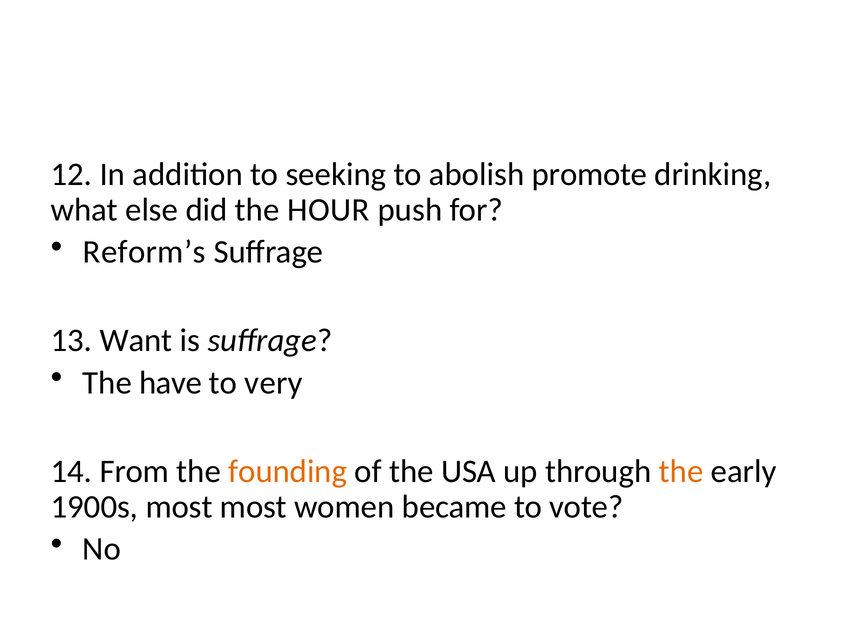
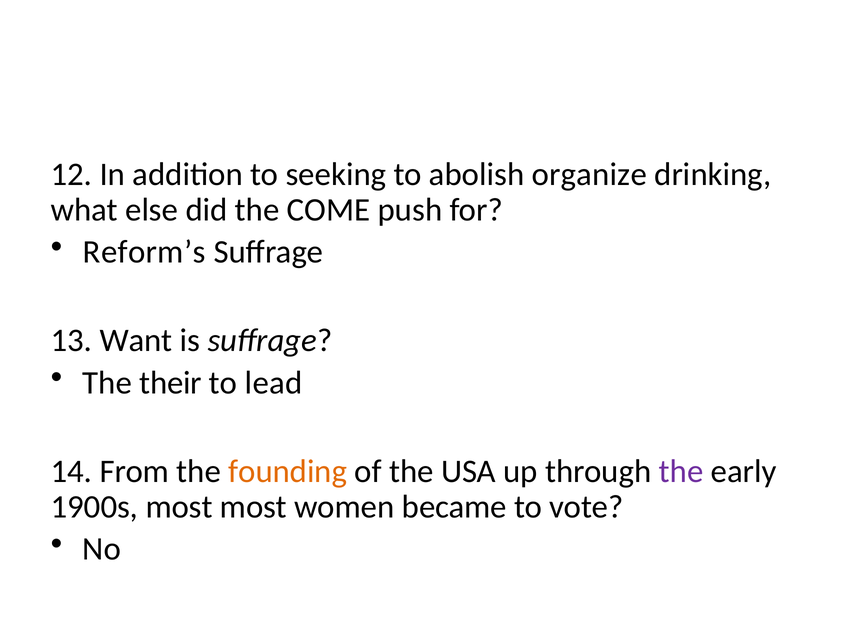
promote: promote -> organize
HOUR: HOUR -> COME
have: have -> their
very: very -> lead
the at (681, 471) colour: orange -> purple
